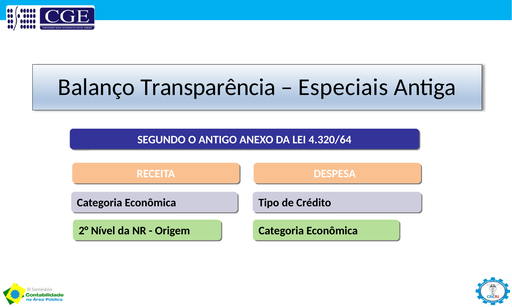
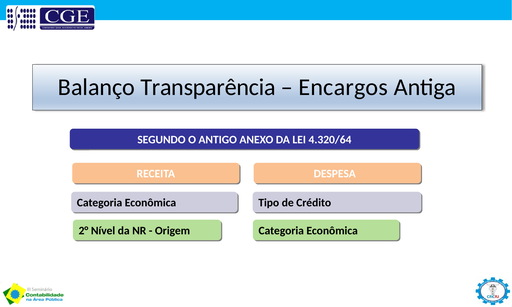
Especiais: Especiais -> Encargos
